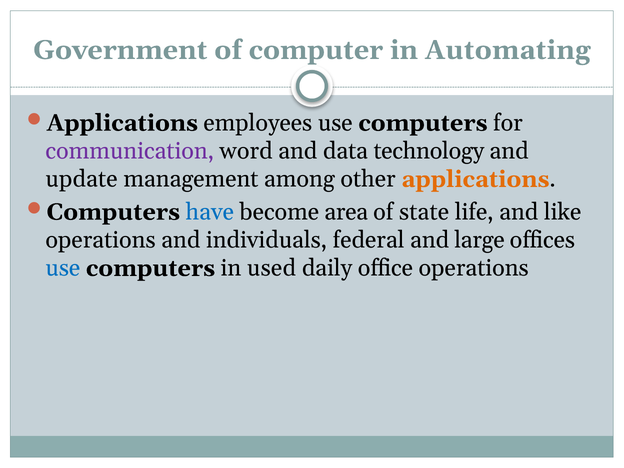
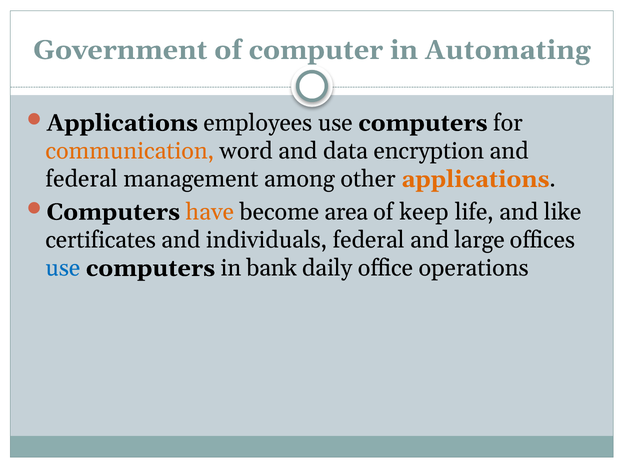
communication colour: purple -> orange
technology: technology -> encryption
update at (82, 179): update -> federal
have colour: blue -> orange
state: state -> keep
operations at (101, 240): operations -> certificates
used: used -> bank
